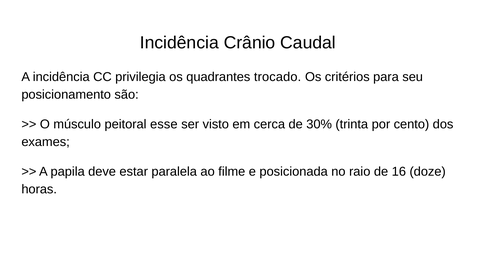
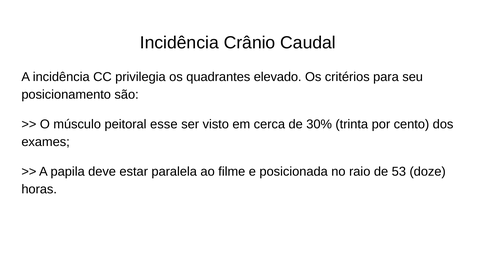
trocado: trocado -> elevado
16: 16 -> 53
